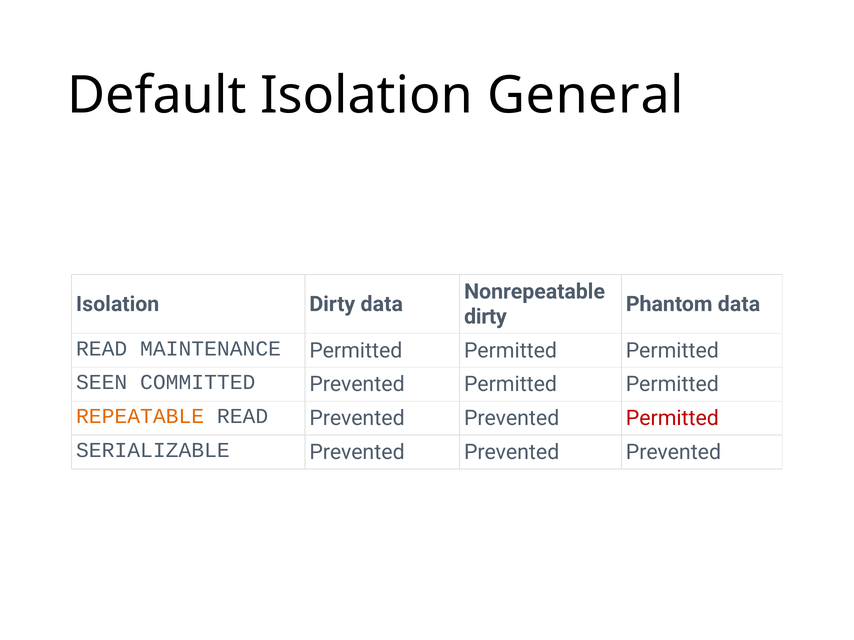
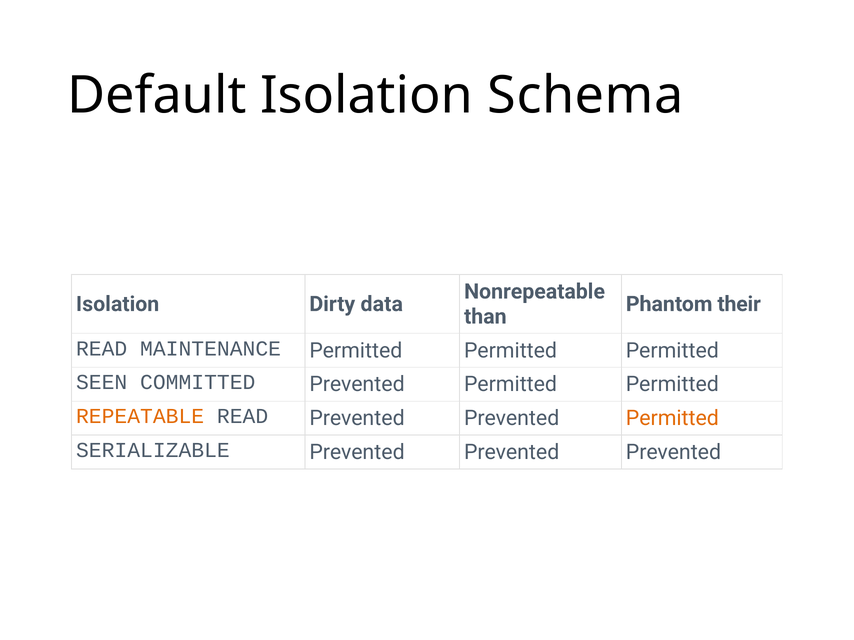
General: General -> Schema
Phantom data: data -> their
dirty at (485, 317): dirty -> than
Permitted at (672, 419) colour: red -> orange
